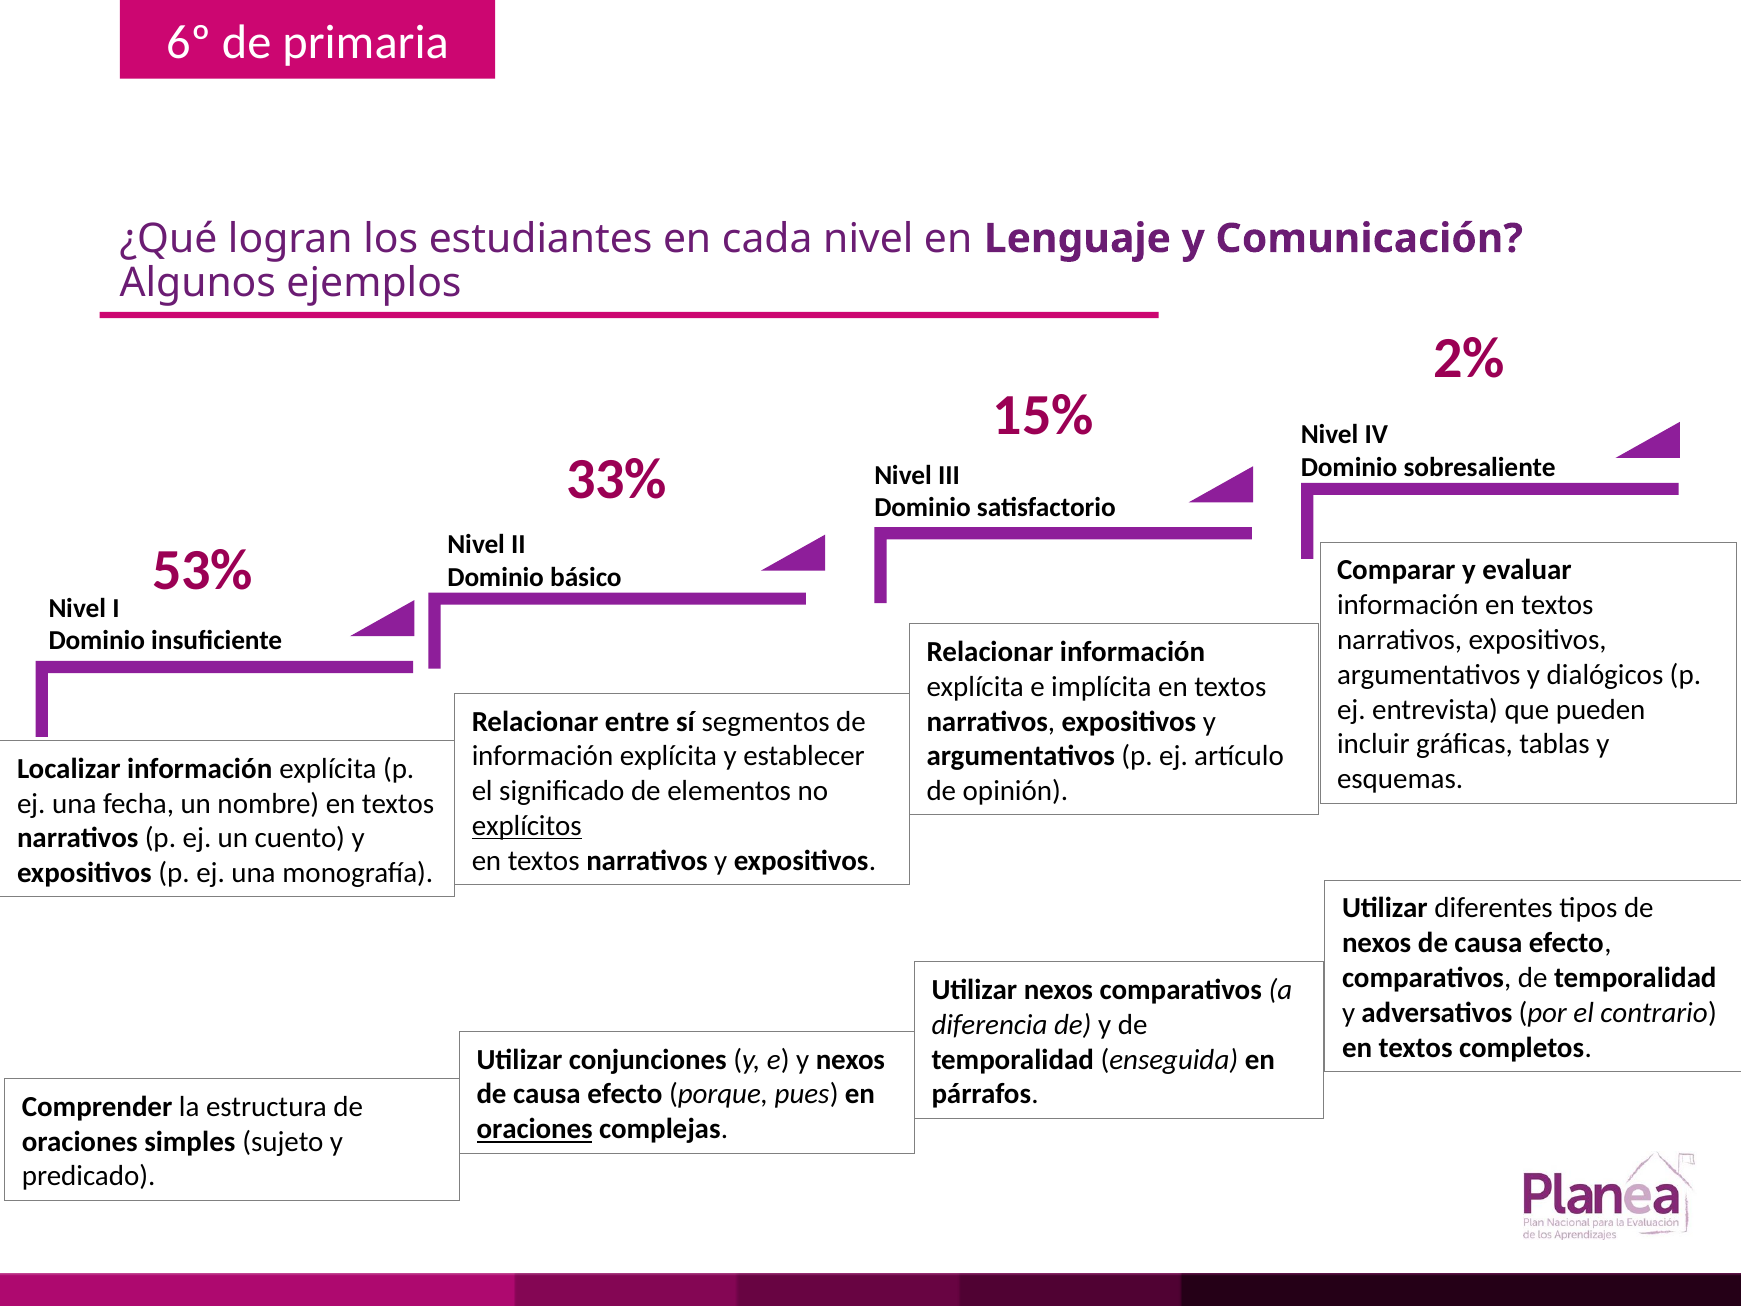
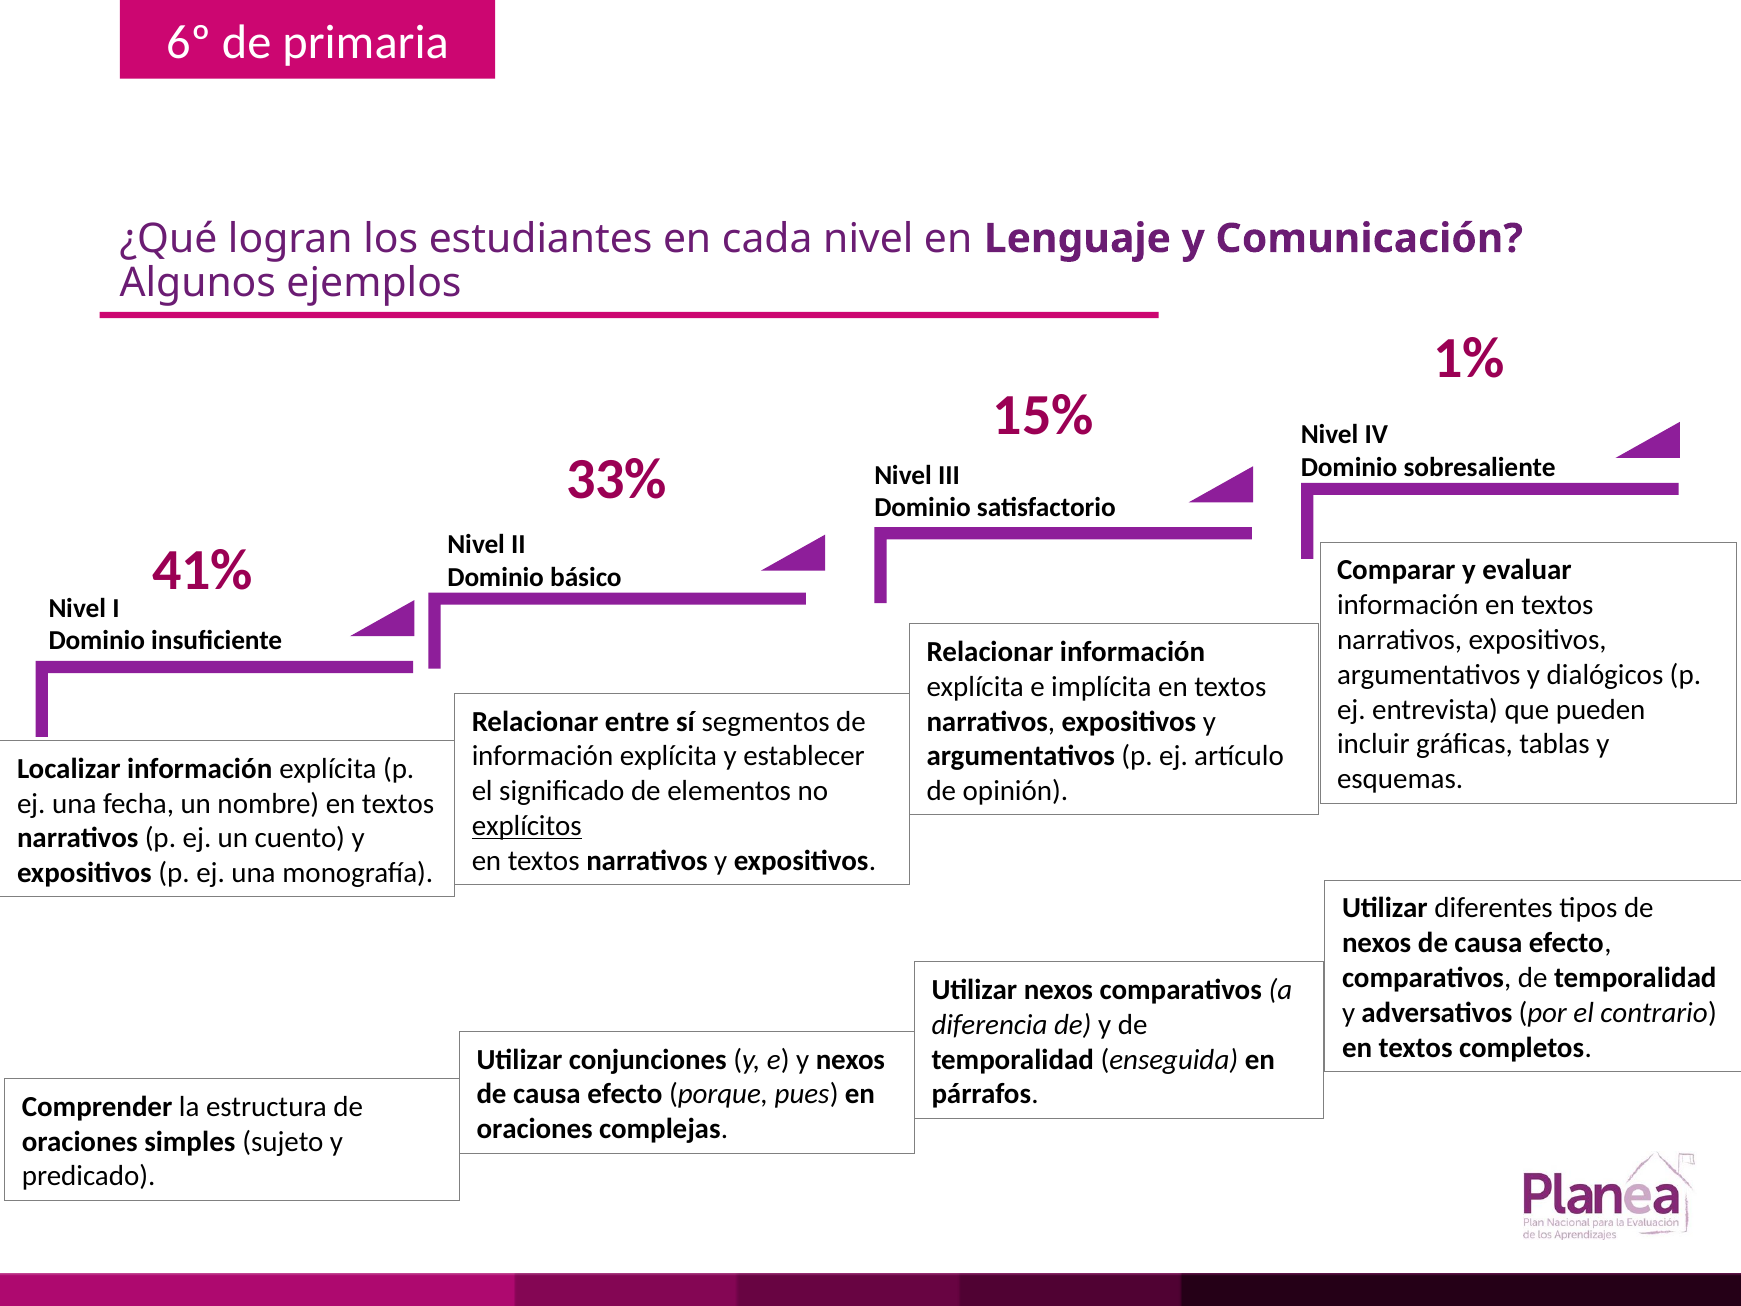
2%: 2% -> 1%
53%: 53% -> 41%
oraciones at (535, 1129) underline: present -> none
